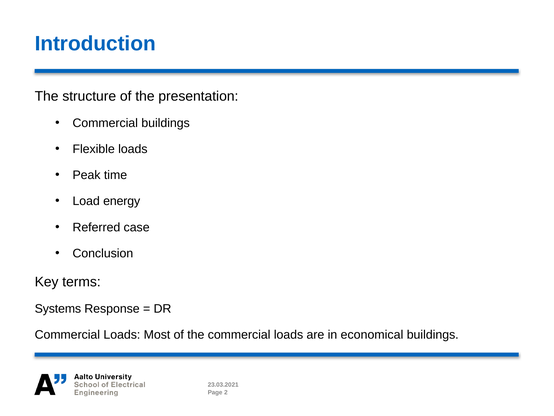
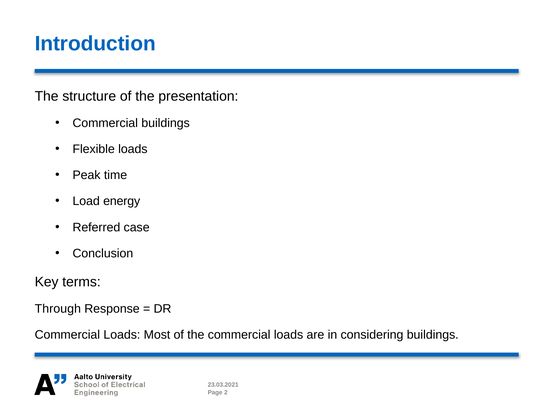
Systems: Systems -> Through
economical: economical -> considering
